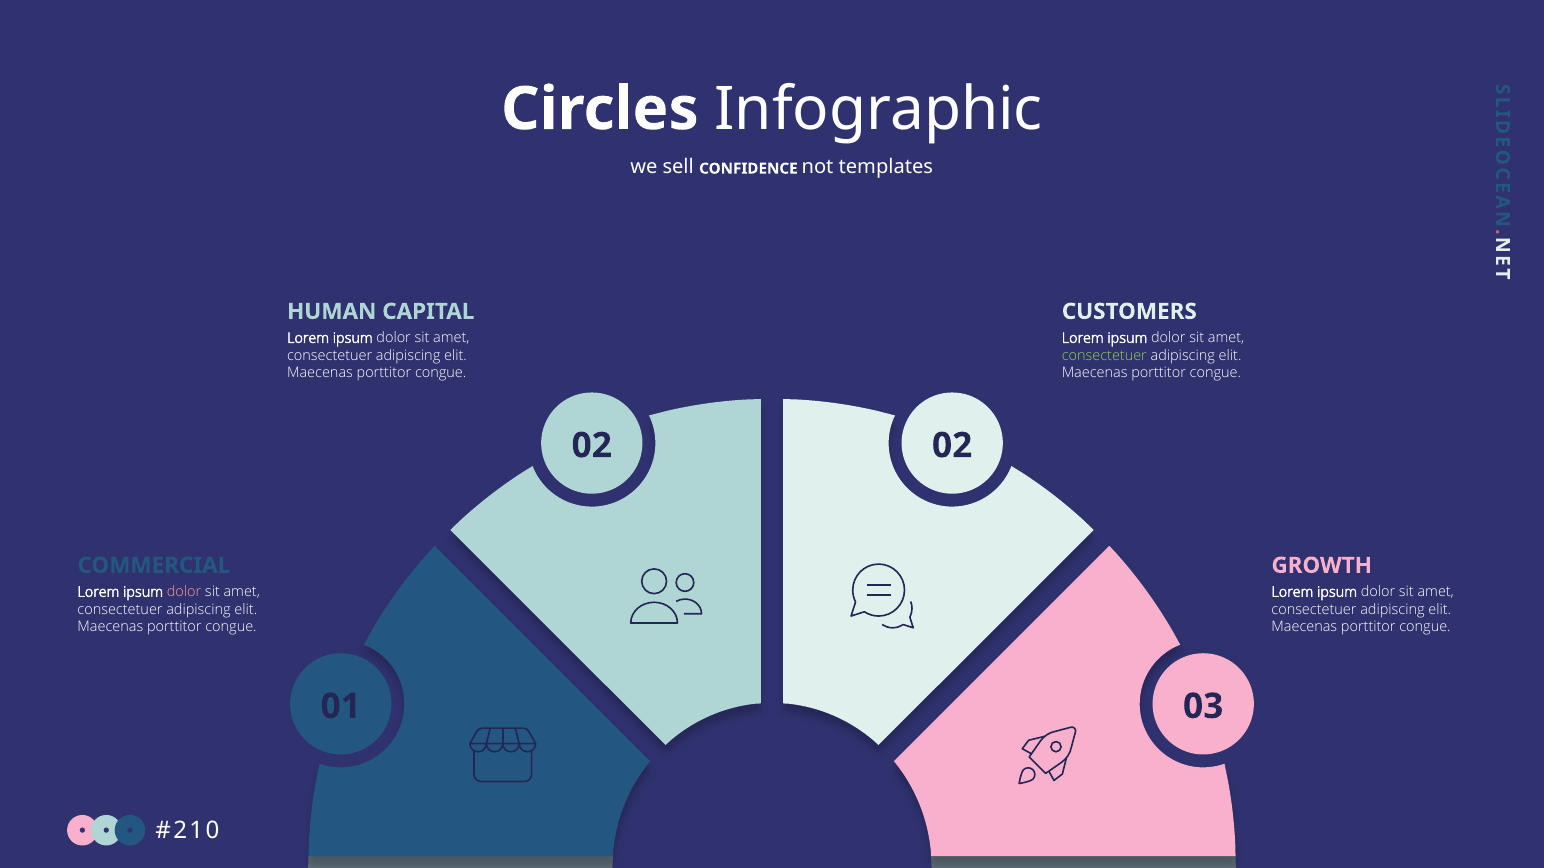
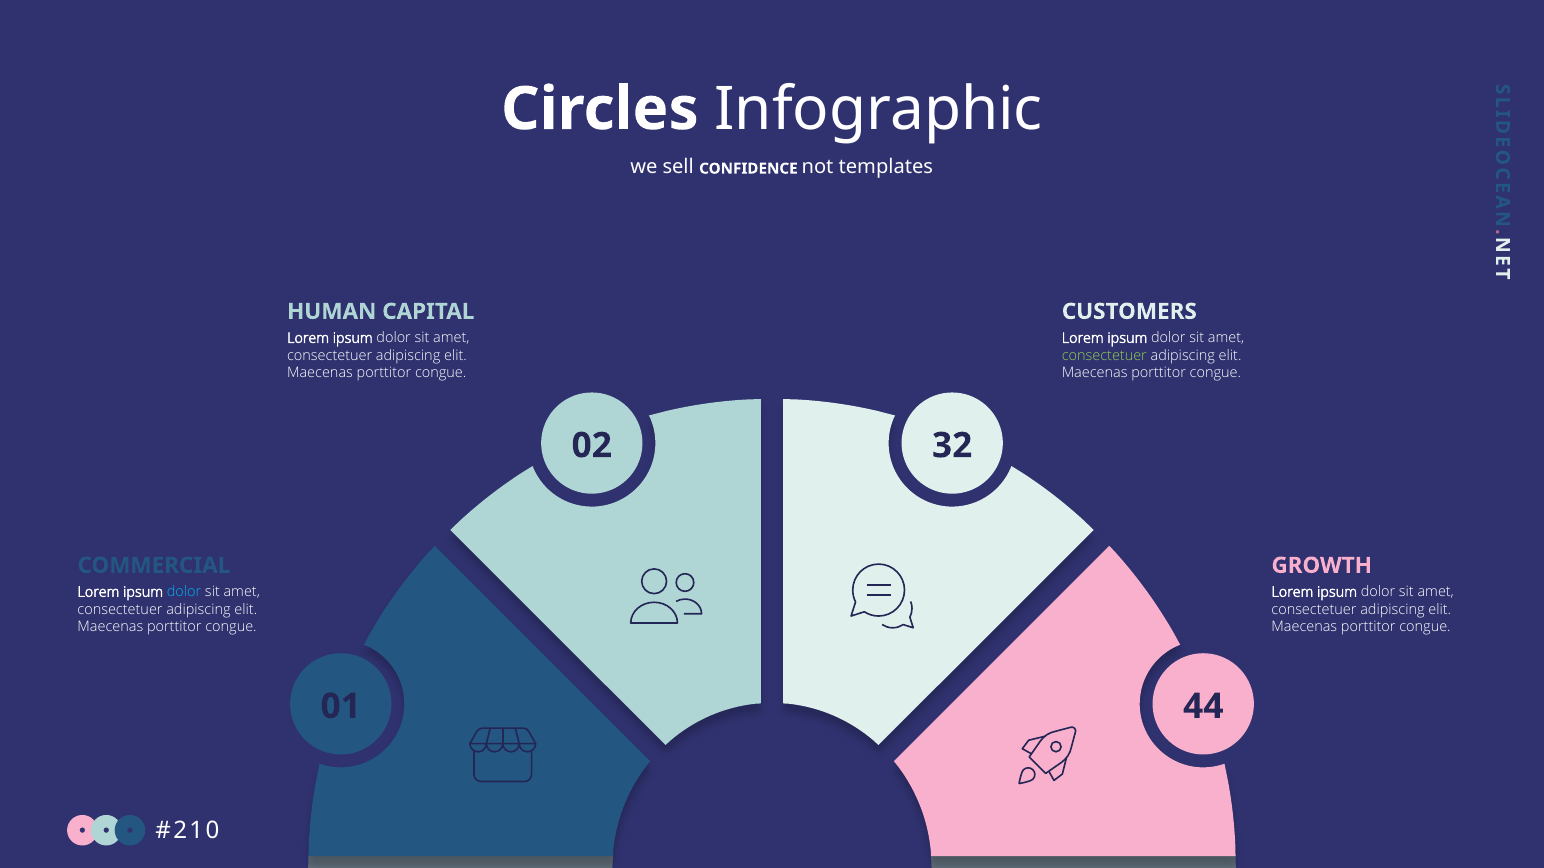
02 02: 02 -> 32
dolor at (184, 592) colour: pink -> light blue
03: 03 -> 44
